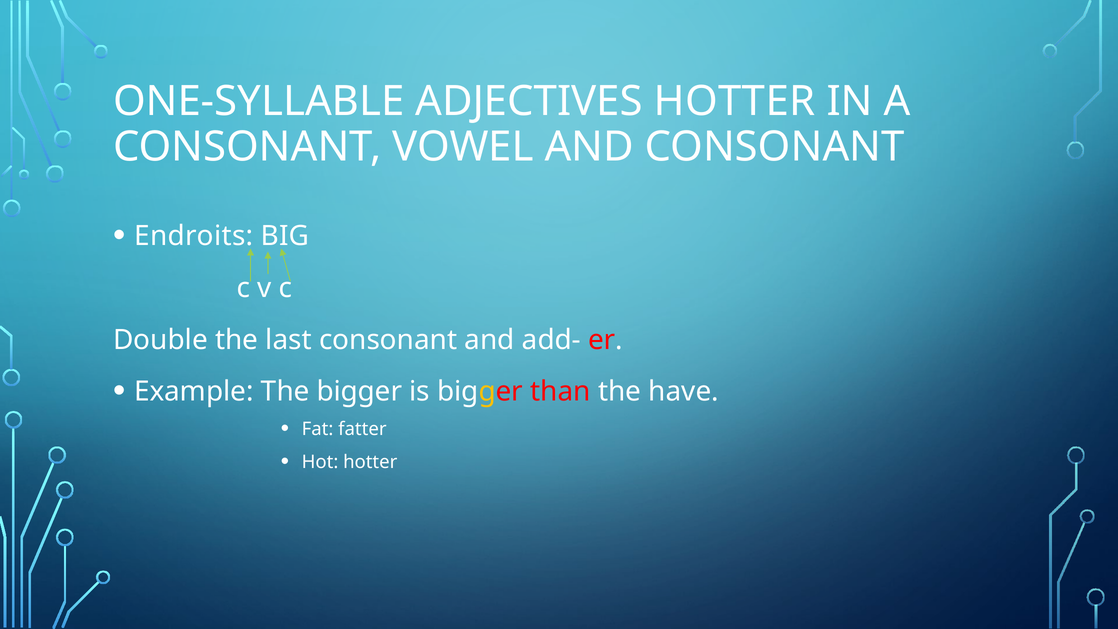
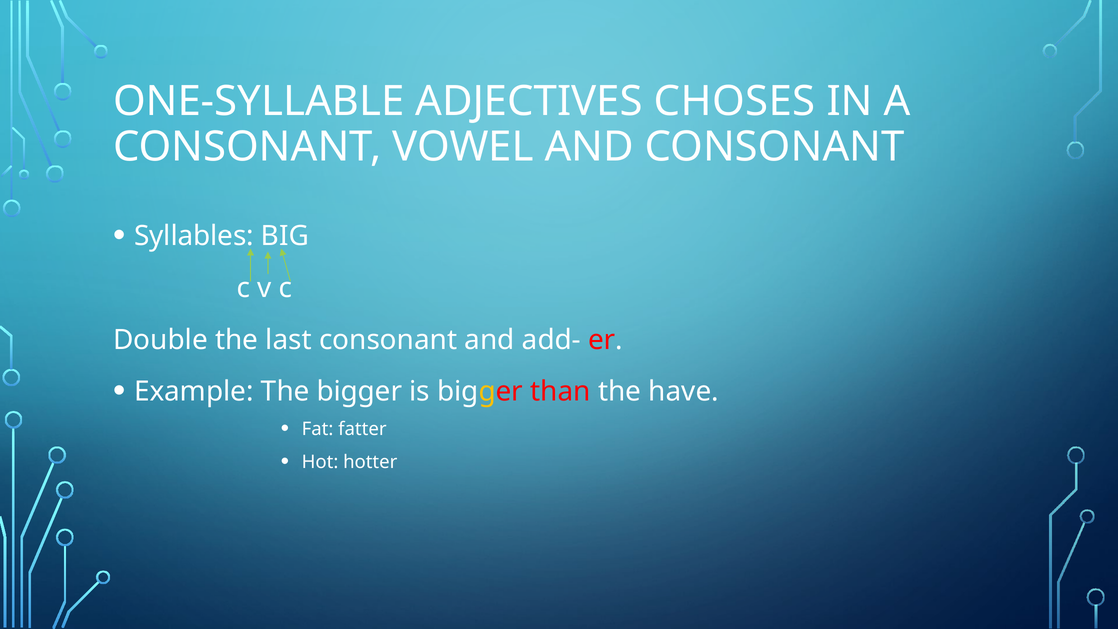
ADJECTIVES HOTTER: HOTTER -> CHOSES
Endroits: Endroits -> Syllables
